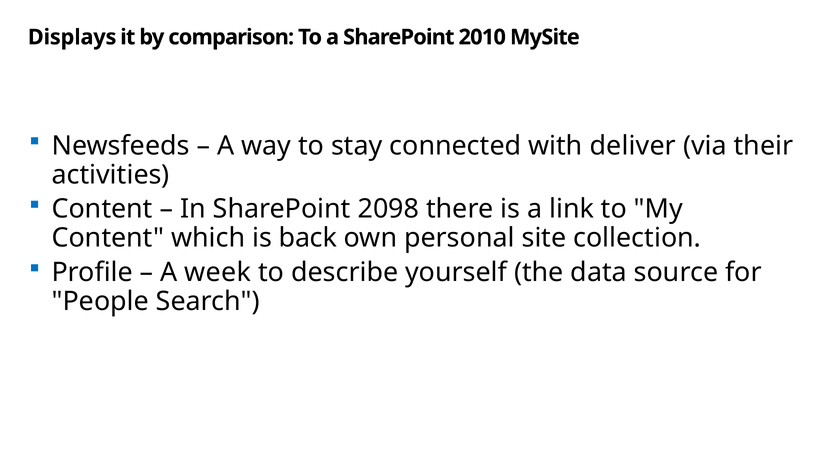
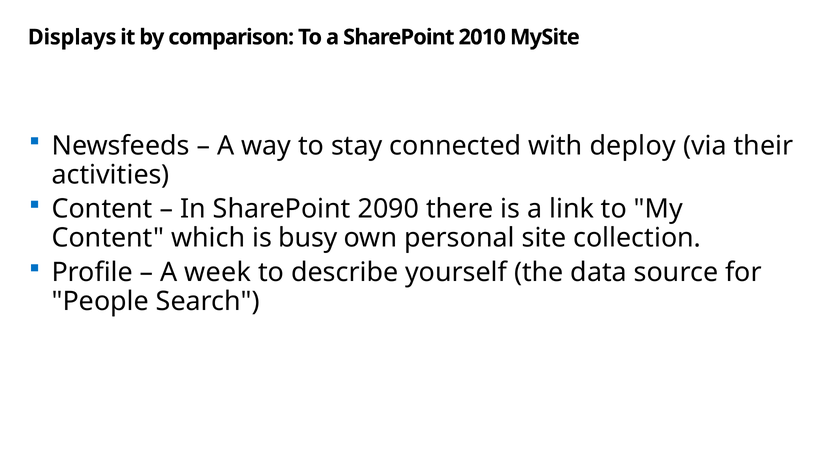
deliver: deliver -> deploy
2098: 2098 -> 2090
back: back -> busy
